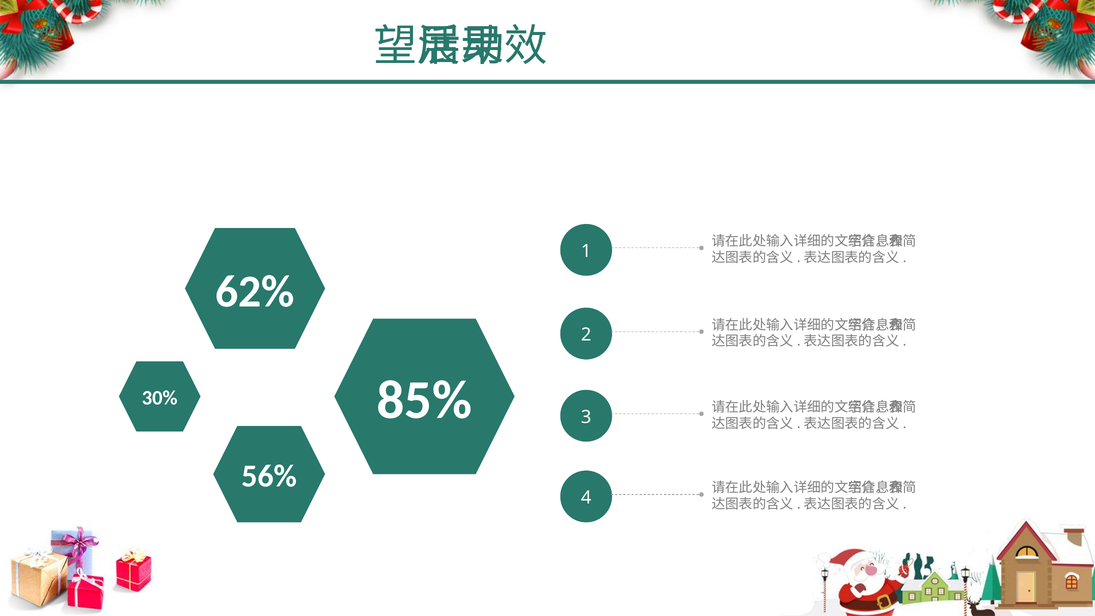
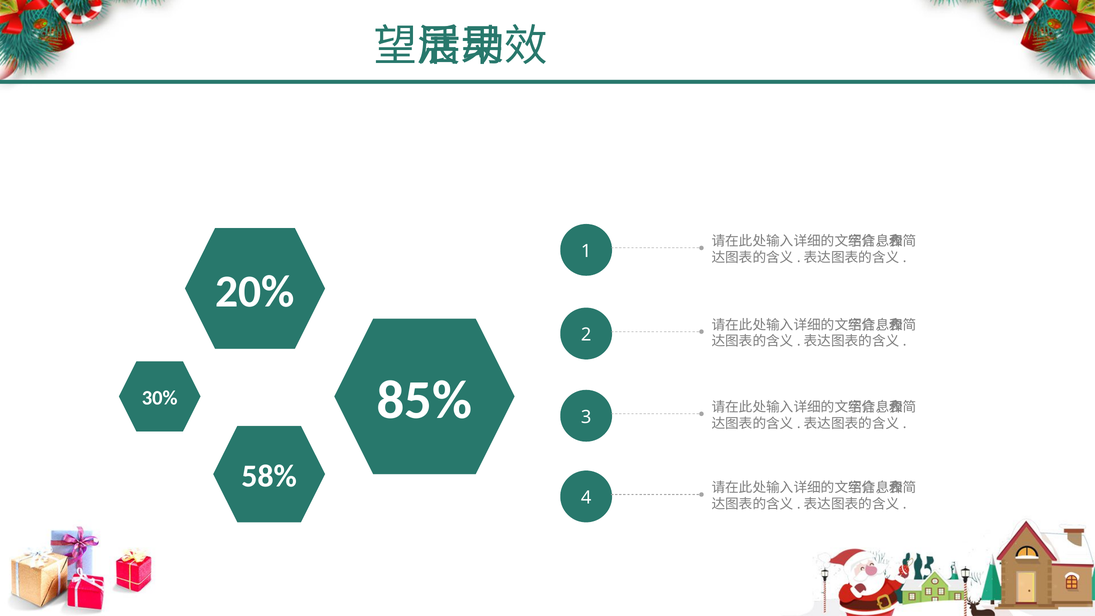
62%: 62% -> 20%
56%: 56% -> 58%
